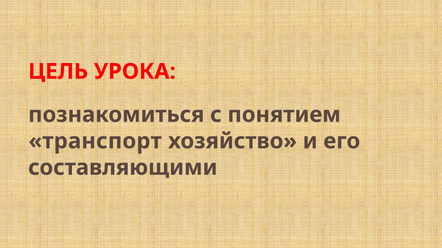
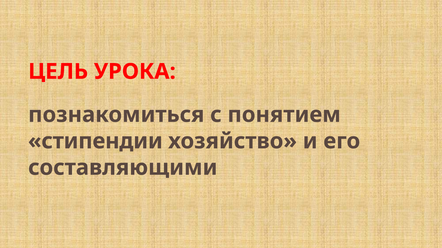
транспорт: транспорт -> стипендии
